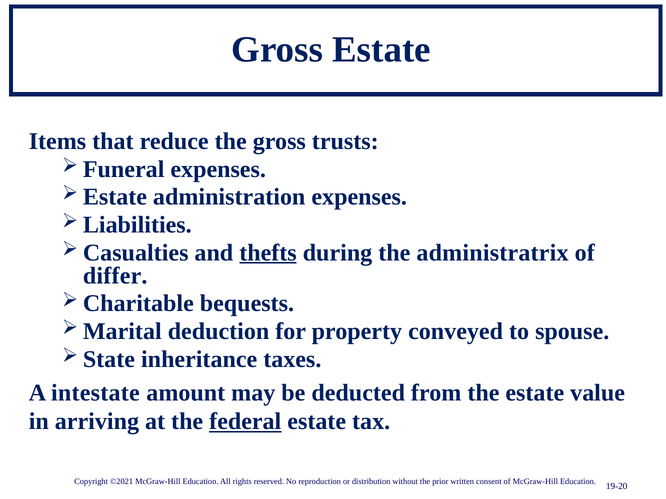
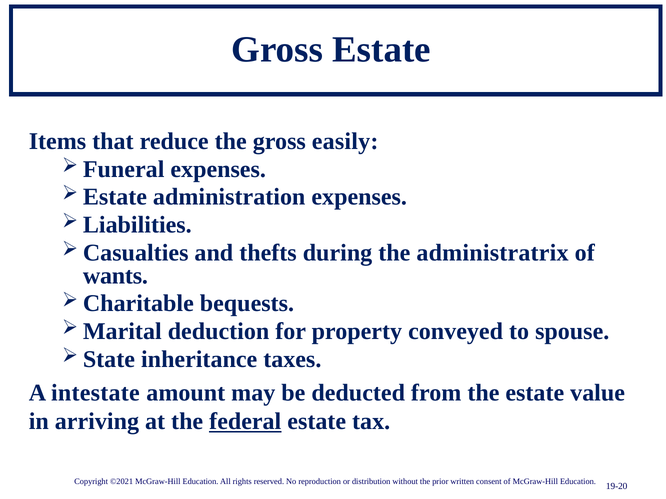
trusts: trusts -> easily
thefts underline: present -> none
differ: differ -> wants
